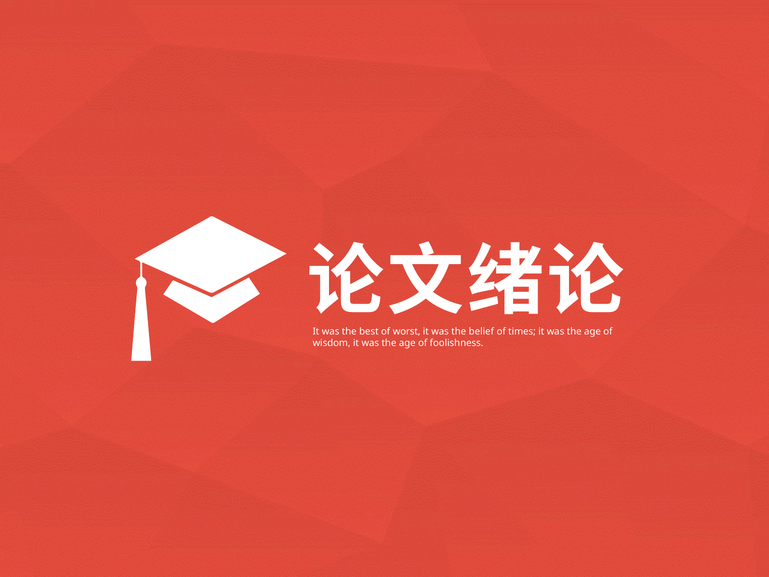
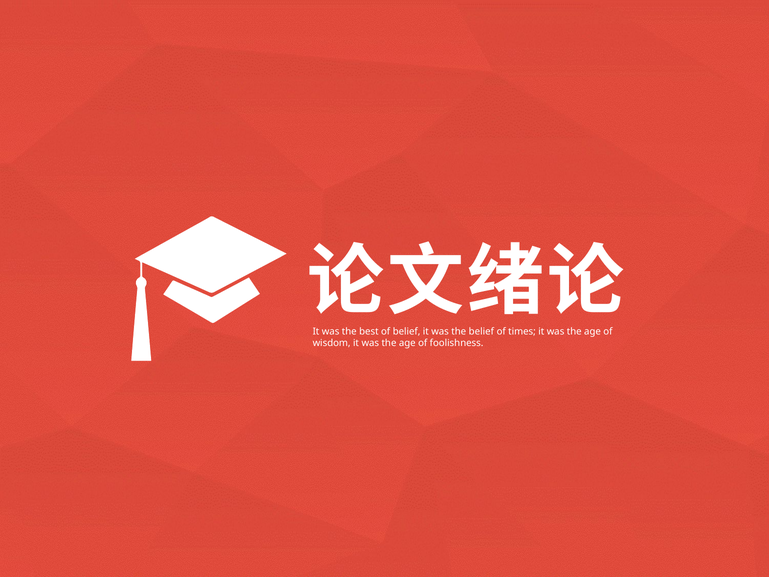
of worst: worst -> belief
